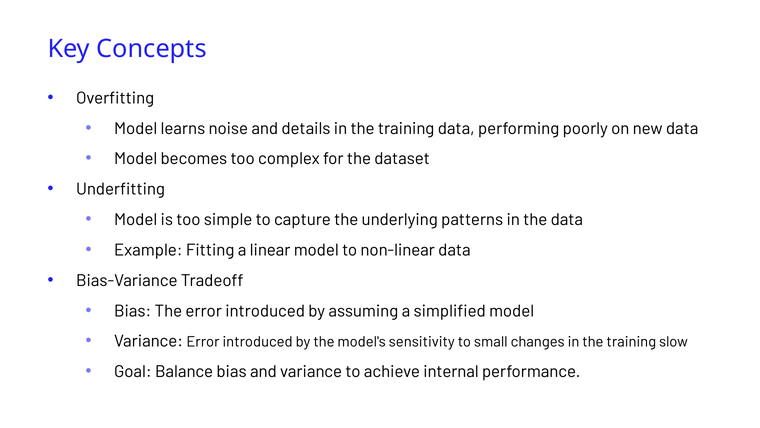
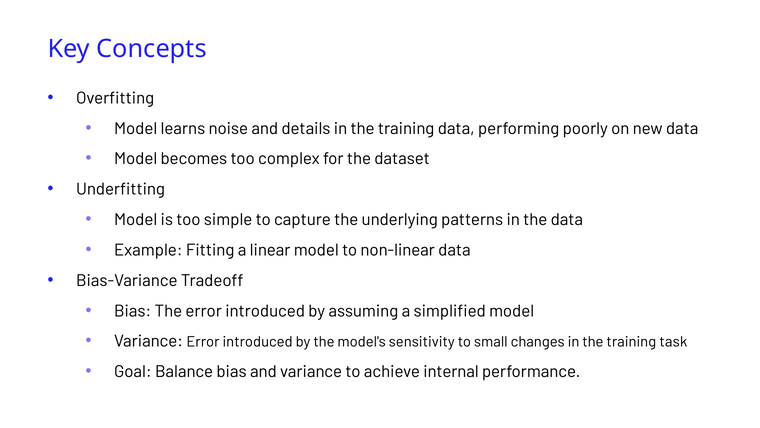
slow: slow -> task
